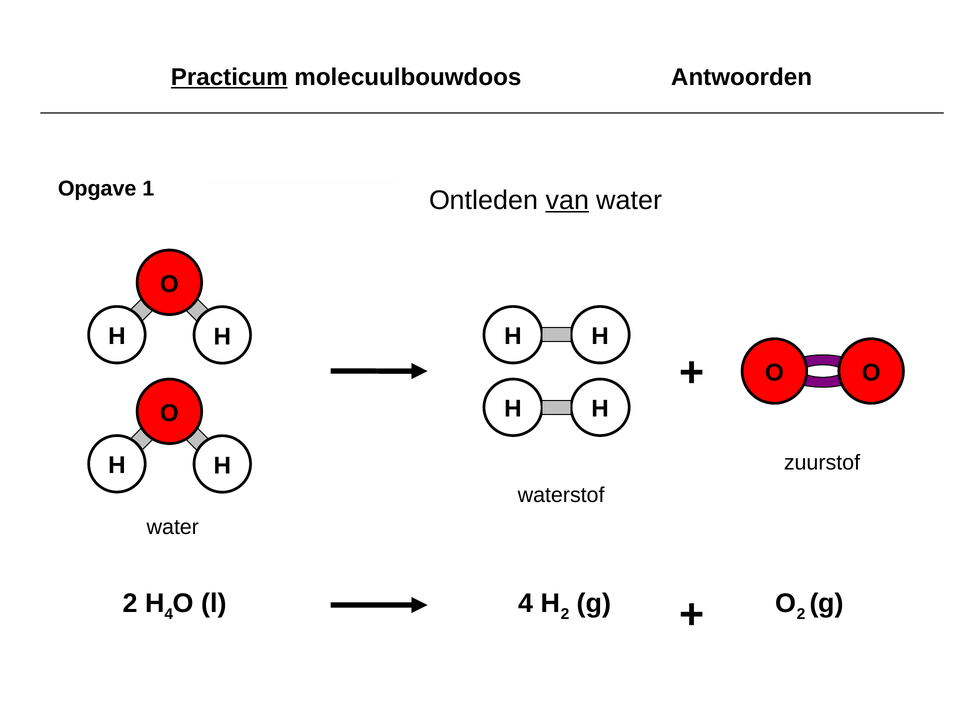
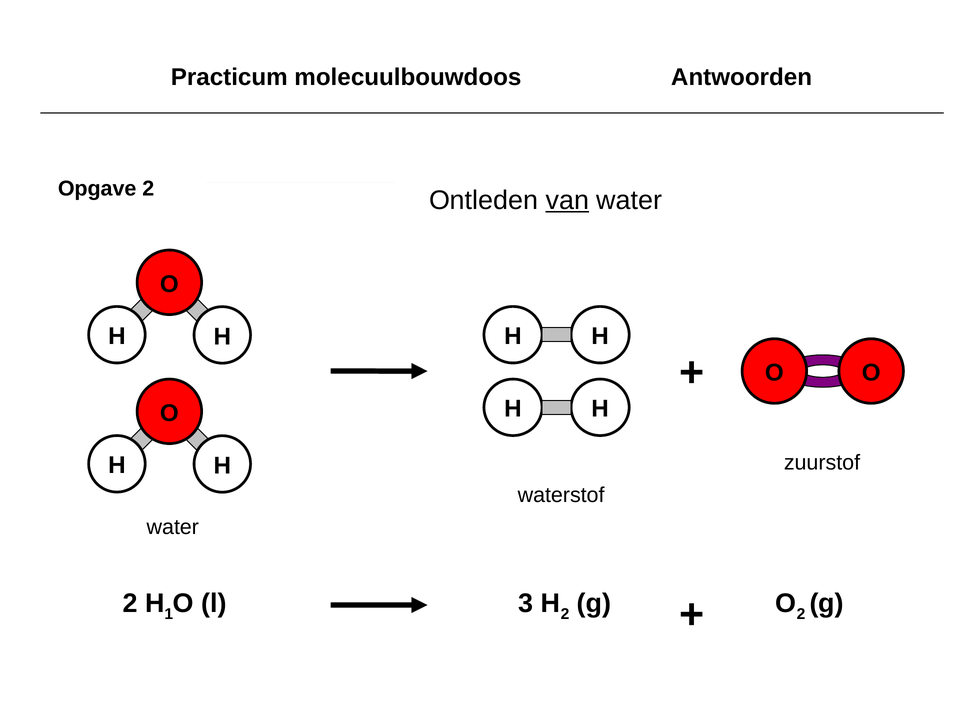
Practicum underline: present -> none
Opgave 1: 1 -> 2
H 4: 4 -> 1
l 4: 4 -> 3
